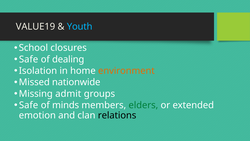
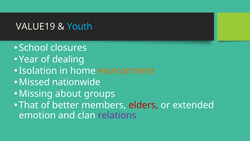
Safe at (29, 59): Safe -> Year
admit: admit -> about
Safe at (29, 105): Safe -> That
minds: minds -> better
elders colour: green -> red
relations colour: black -> purple
